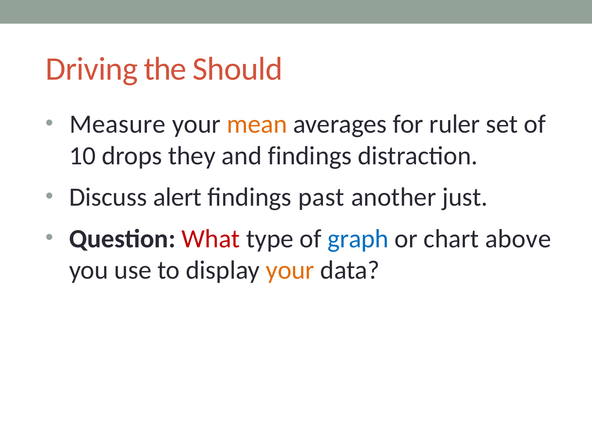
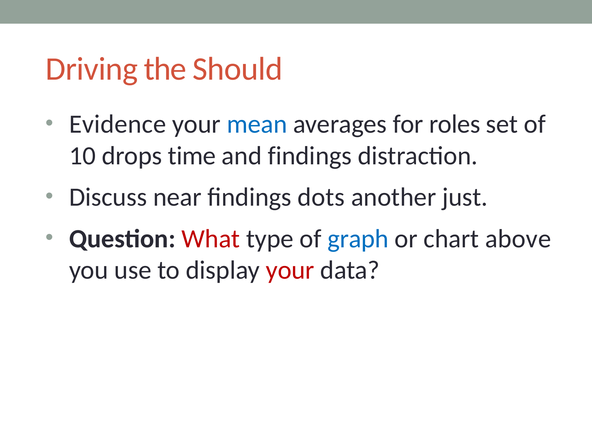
Measure: Measure -> Evidence
mean colour: orange -> blue
ruler: ruler -> roles
they: they -> time
alert: alert -> near
past: past -> dots
your at (290, 270) colour: orange -> red
